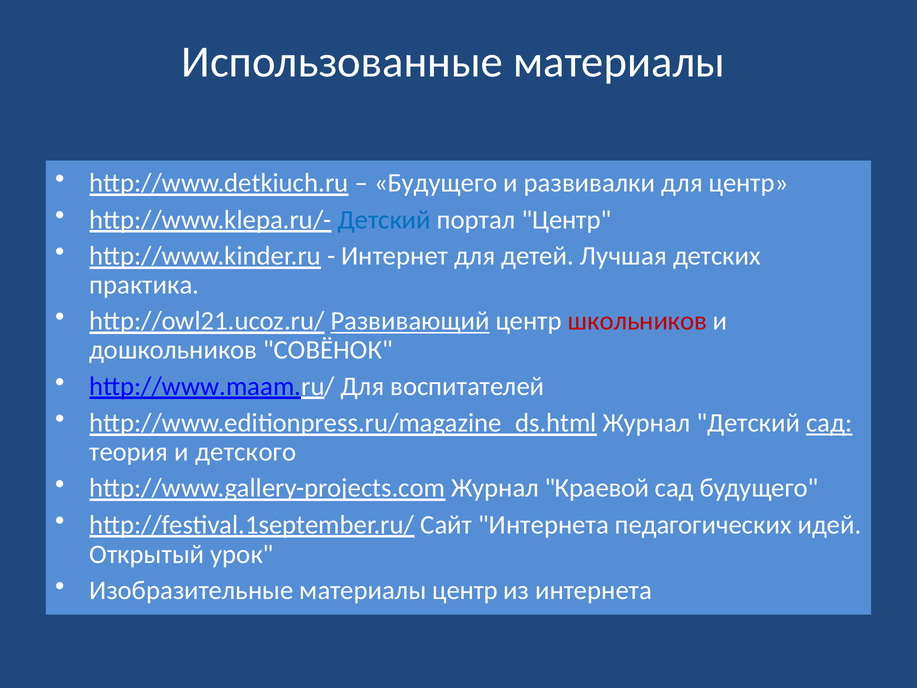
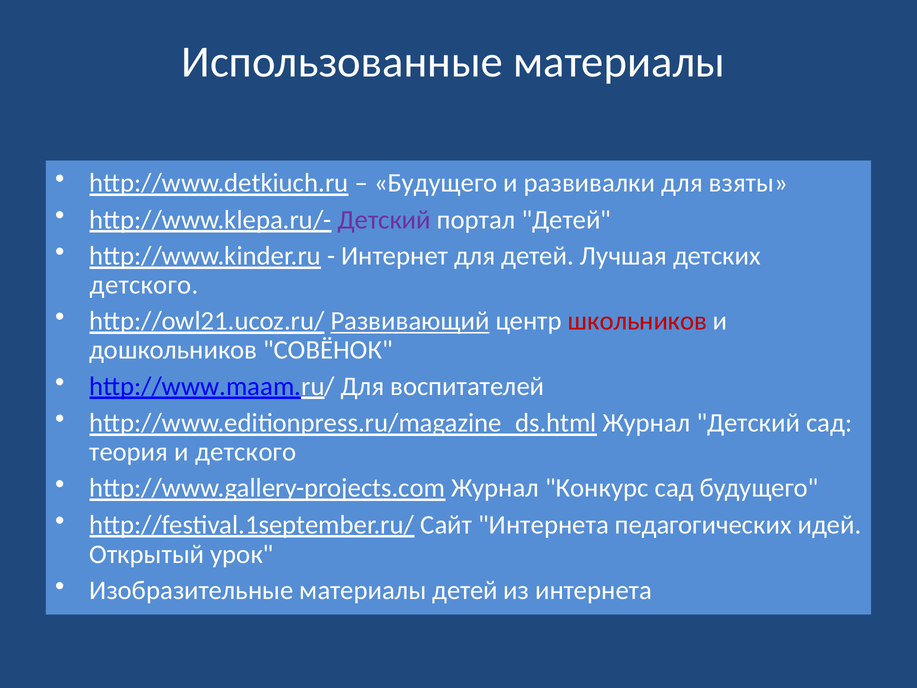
для центр: центр -> взяты
Детский at (384, 220) colour: blue -> purple
портал Центр: Центр -> Детей
практика at (144, 285): практика -> детского
сад at (829, 423) underline: present -> none
Краевой: Краевой -> Конкурс
материалы центр: центр -> детей
